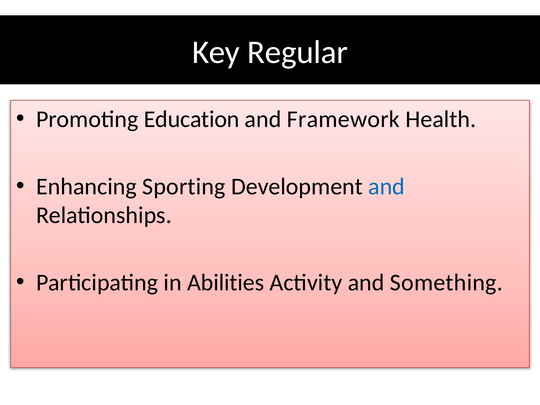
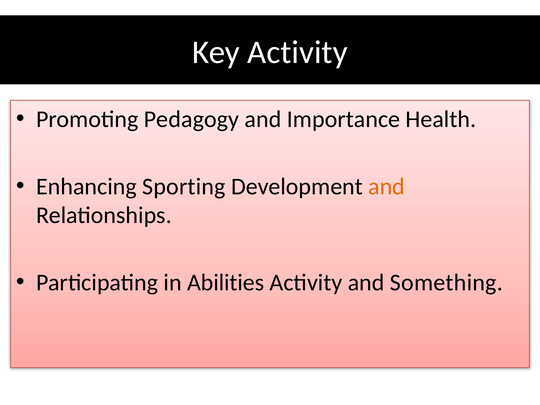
Key Regular: Regular -> Activity
Education: Education -> Pedagogy
Framework: Framework -> Importance
and at (387, 186) colour: blue -> orange
